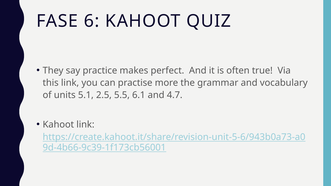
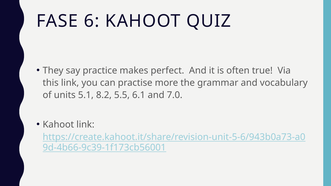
2.5: 2.5 -> 8.2
4.7: 4.7 -> 7.0
